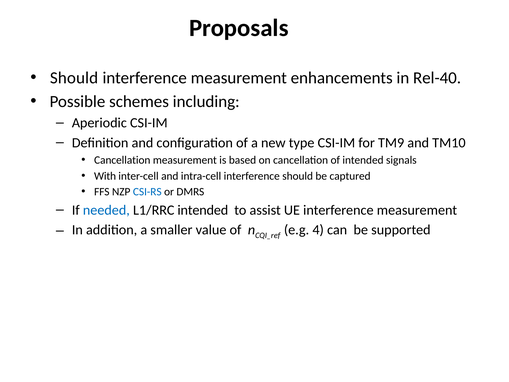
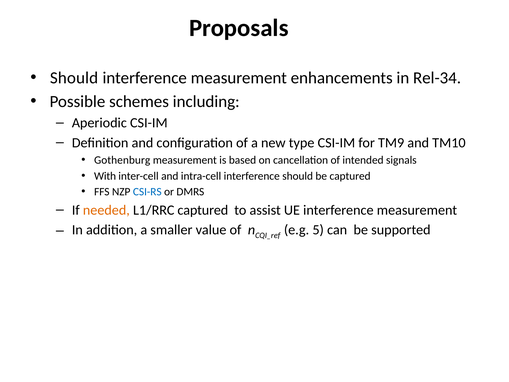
Rel-40: Rel-40 -> Rel-34
Cancellation at (122, 160): Cancellation -> Gothenburg
needed colour: blue -> orange
L1/RRC intended: intended -> captured
4: 4 -> 5
